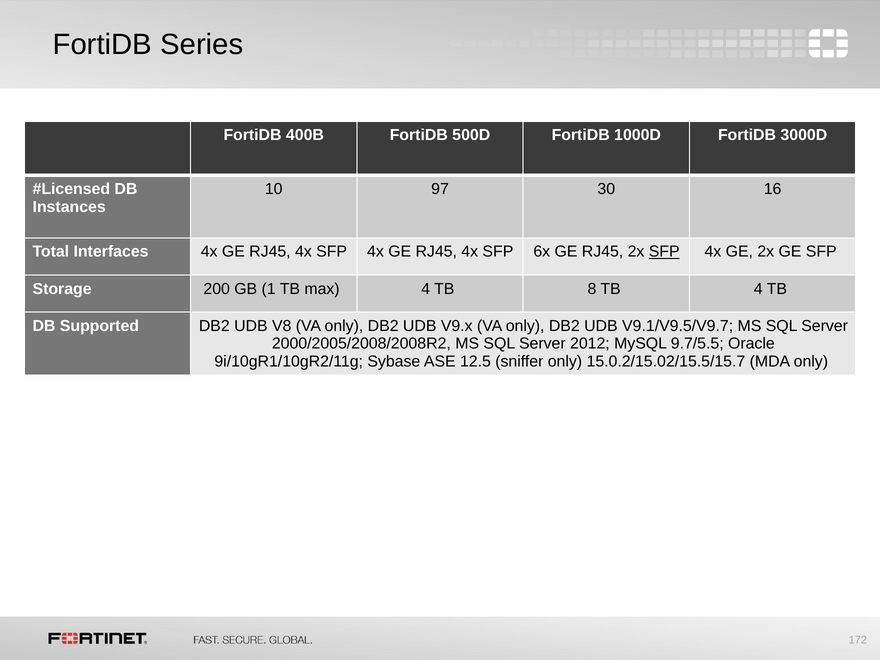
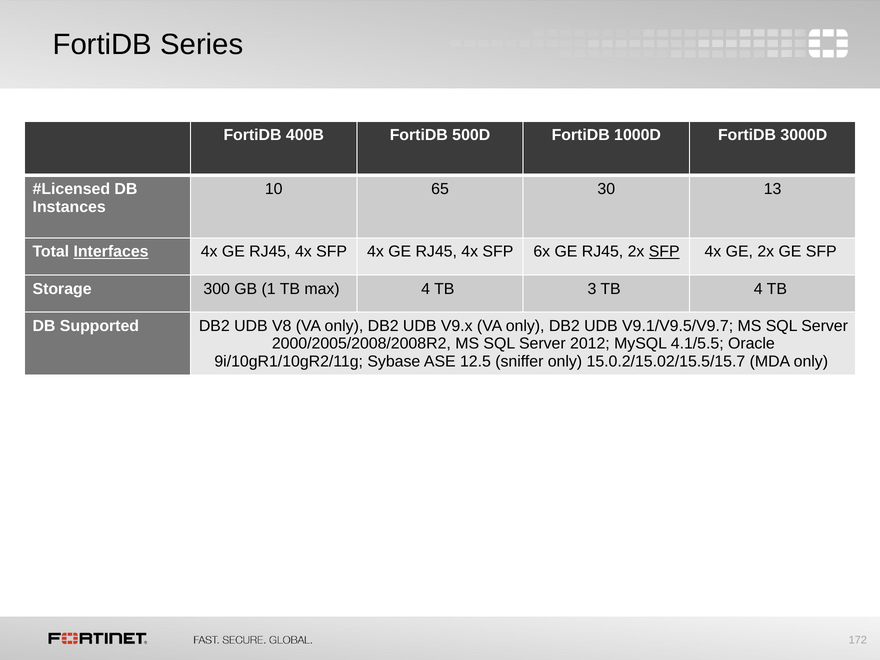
97: 97 -> 65
16: 16 -> 13
Interfaces underline: none -> present
200: 200 -> 300
8: 8 -> 3
9.7/5.5: 9.7/5.5 -> 4.1/5.5
